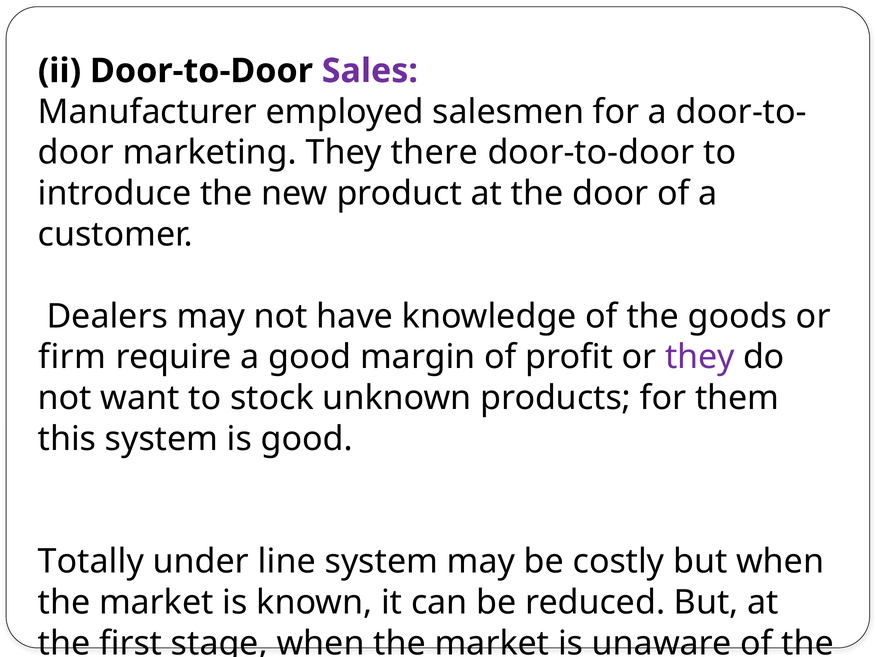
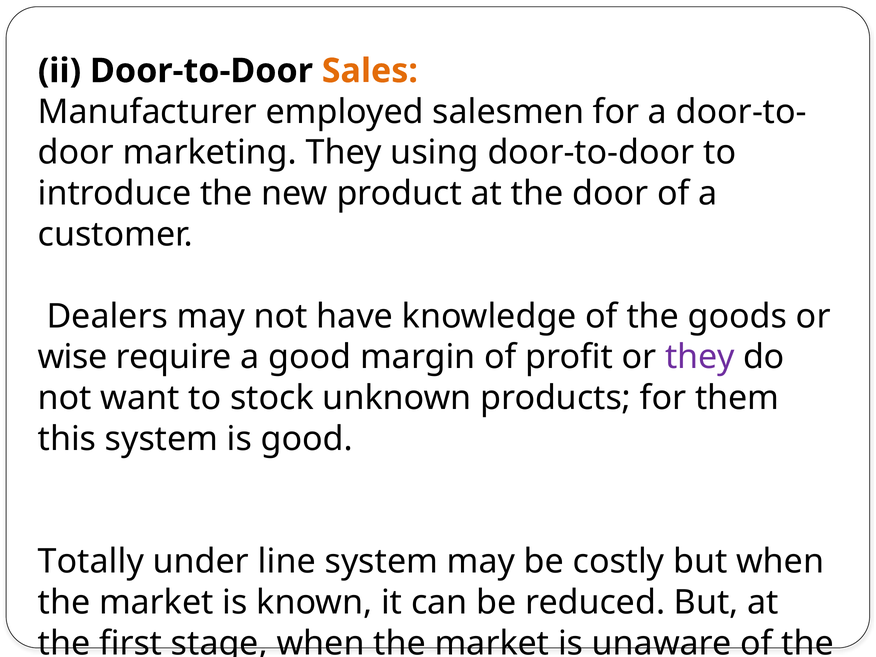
Sales colour: purple -> orange
there: there -> using
firm: firm -> wise
